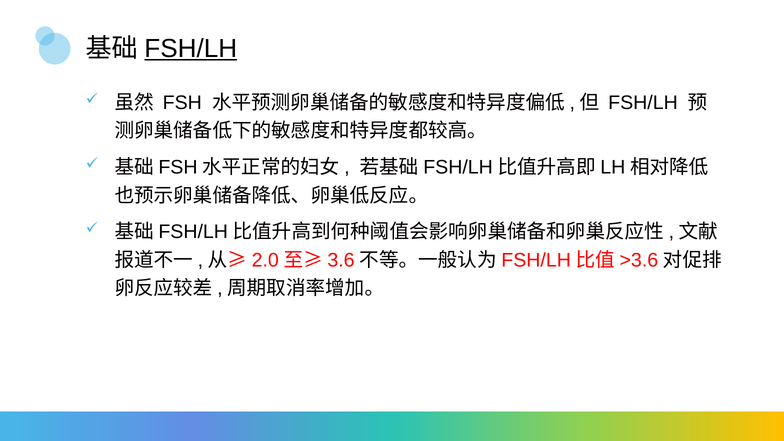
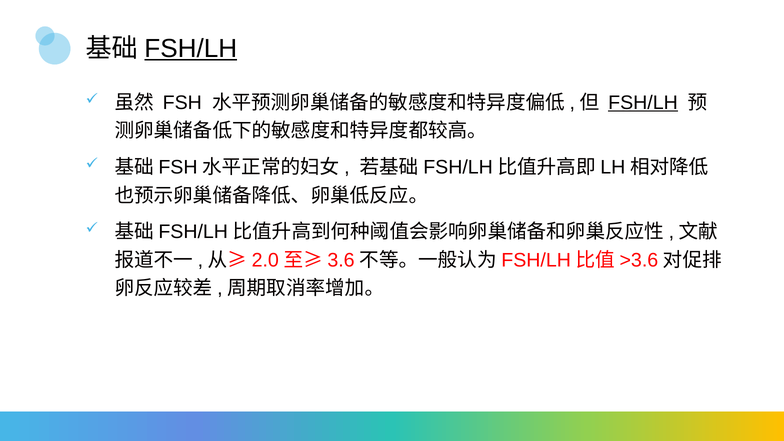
FSH/LH at (643, 103) underline: none -> present
